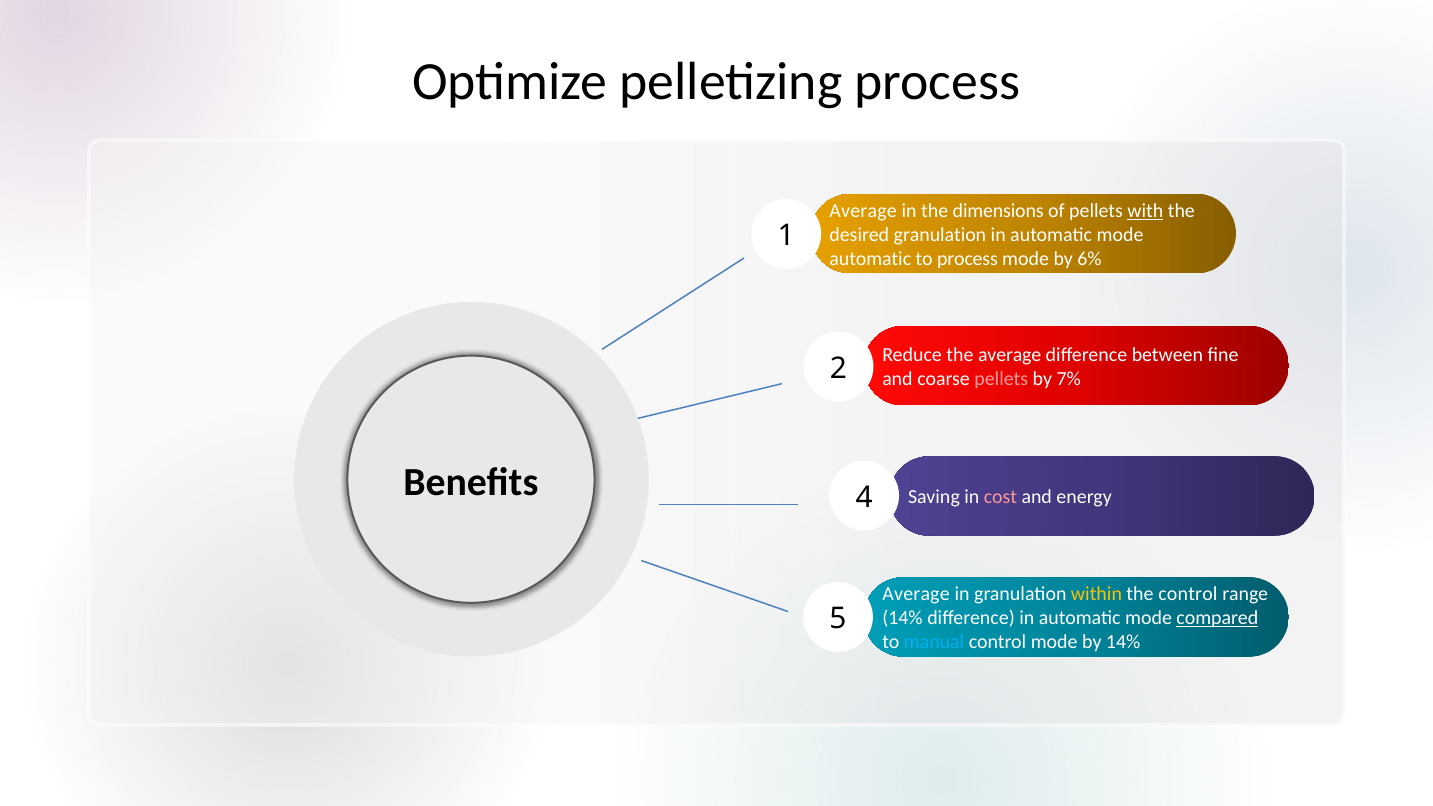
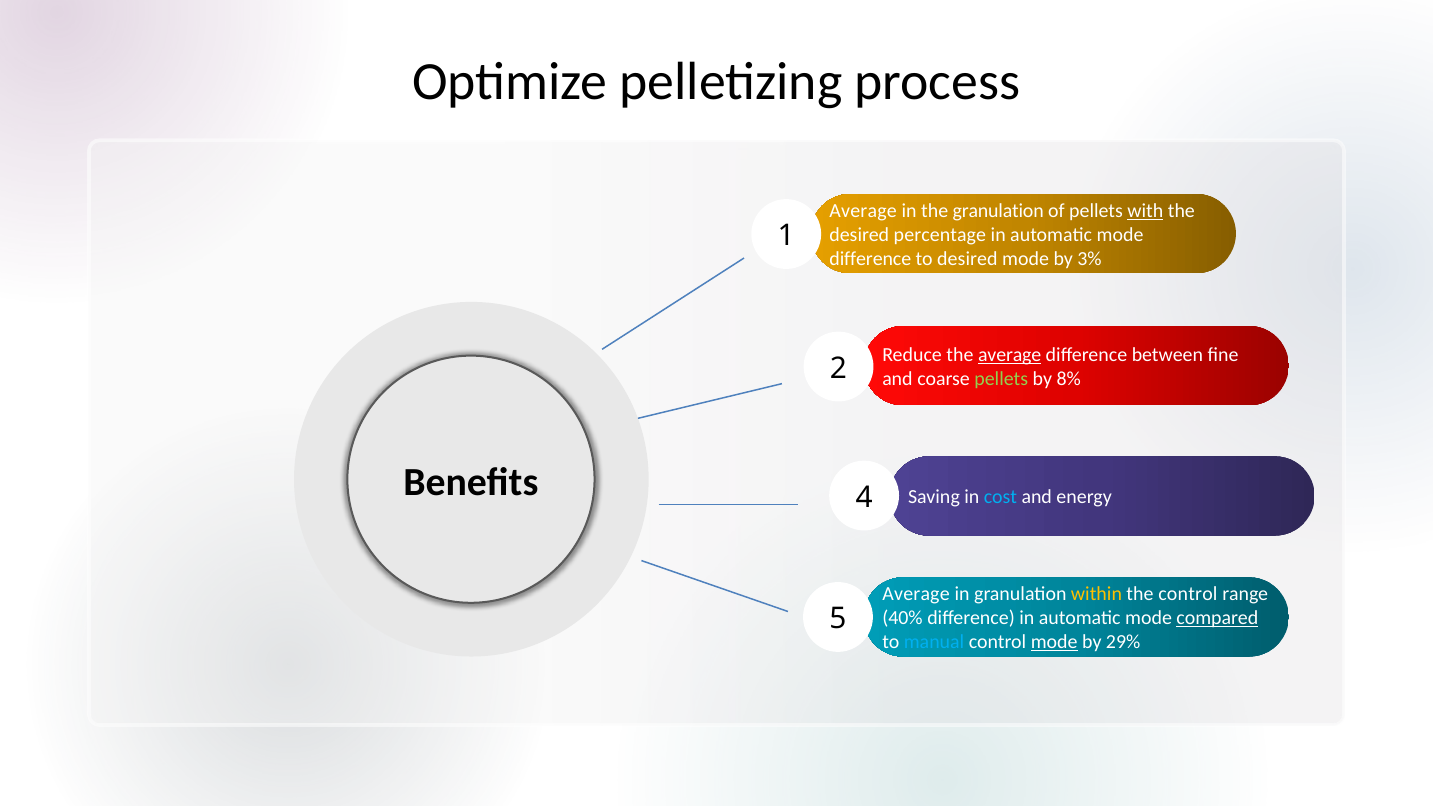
the dimensions: dimensions -> granulation
desired granulation: granulation -> percentage
automatic at (870, 259): automatic -> difference
to process: process -> desired
6%: 6% -> 3%
average at (1010, 355) underline: none -> present
pellets at (1001, 379) colour: pink -> light green
7%: 7% -> 8%
cost colour: pink -> light blue
14% at (902, 618): 14% -> 40%
mode at (1054, 642) underline: none -> present
by 14%: 14% -> 29%
